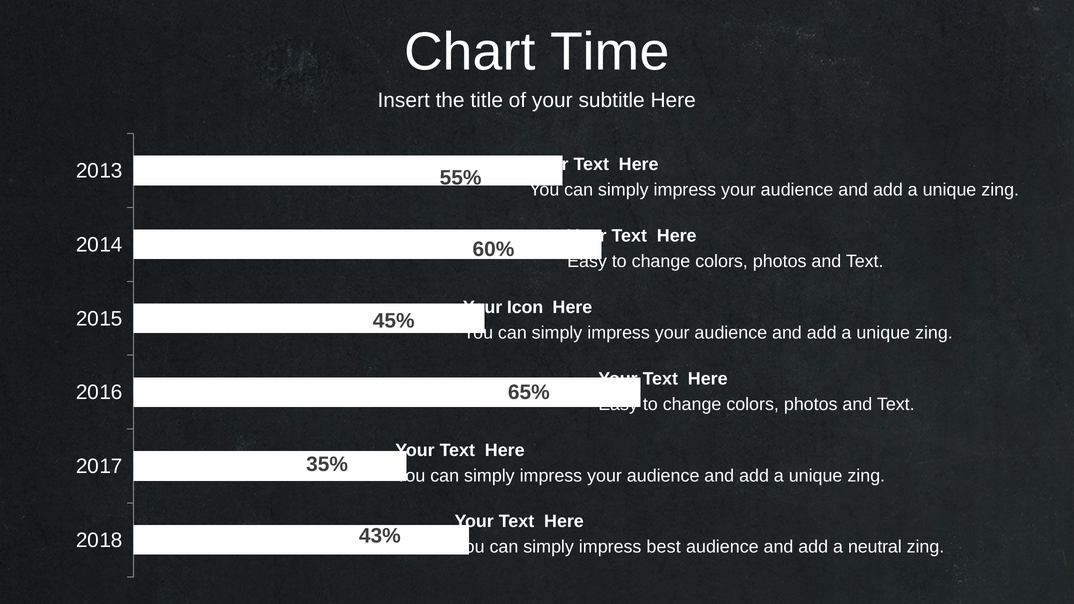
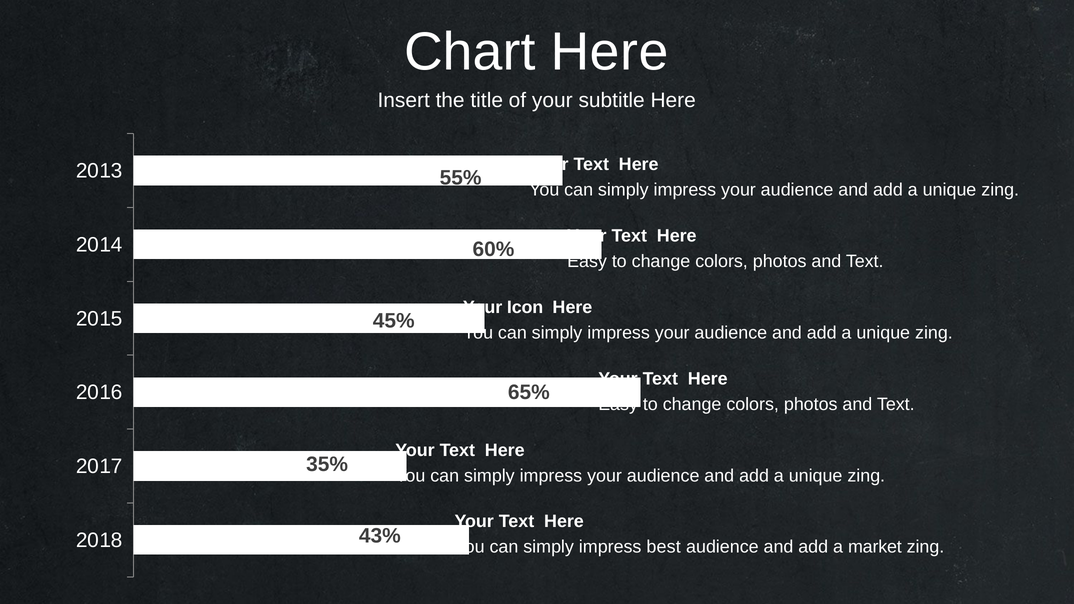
Chart Time: Time -> Here
neutral: neutral -> market
